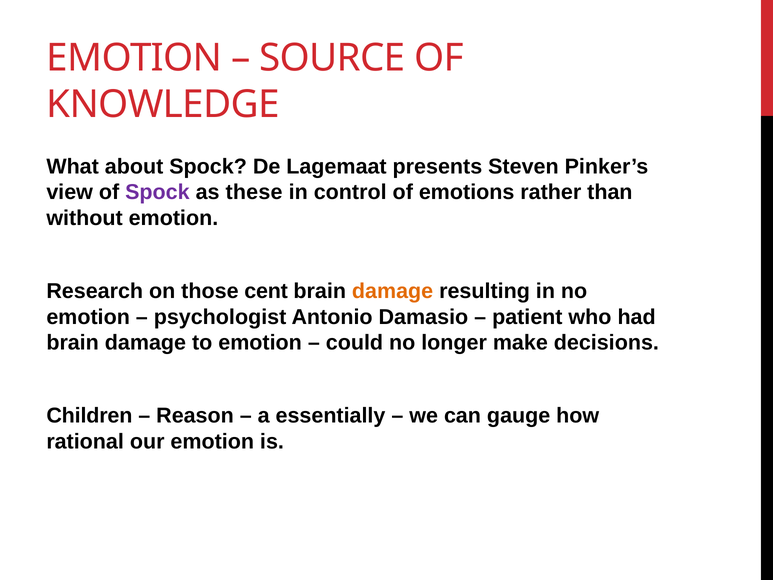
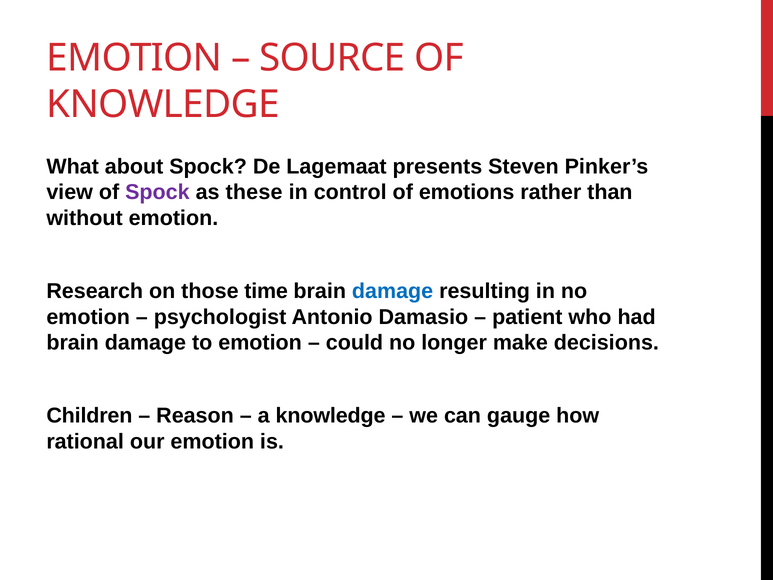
cent: cent -> time
damage at (393, 291) colour: orange -> blue
a essentially: essentially -> knowledge
